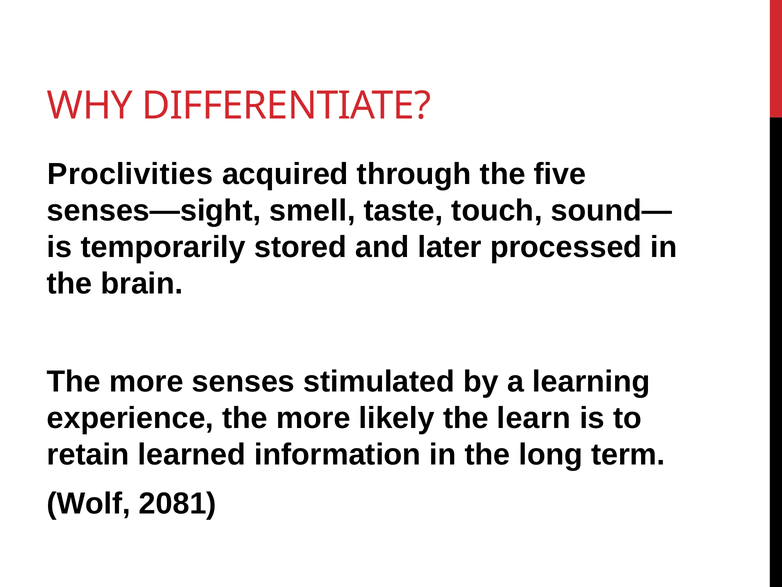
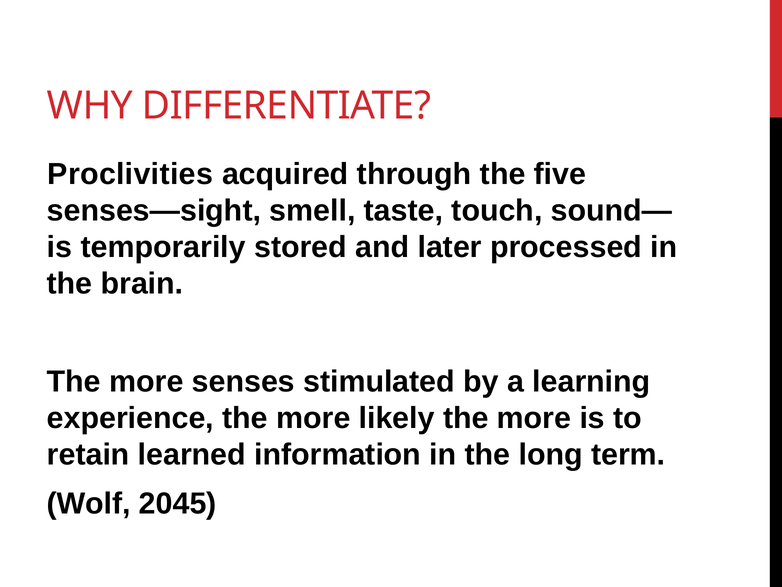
likely the learn: learn -> more
2081: 2081 -> 2045
